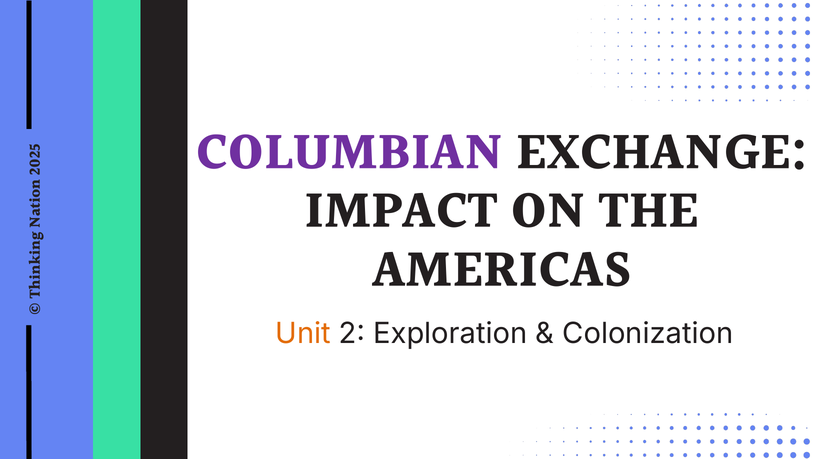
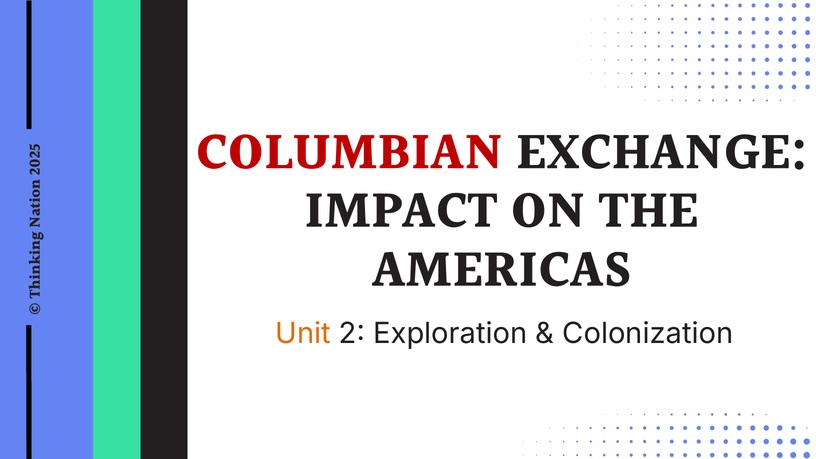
COLUMBIAN colour: purple -> red
